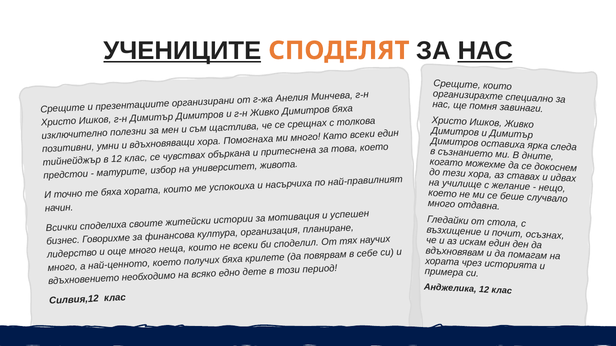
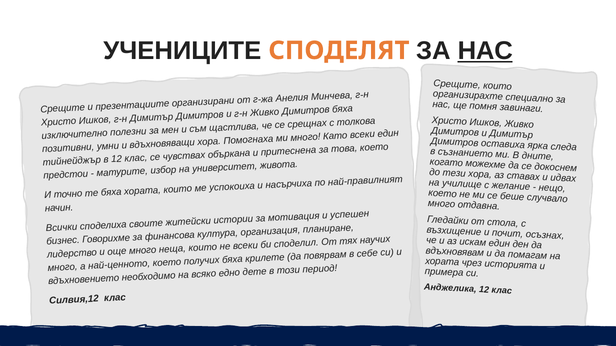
УЧЕНИЦИТЕ underline: present -> none
